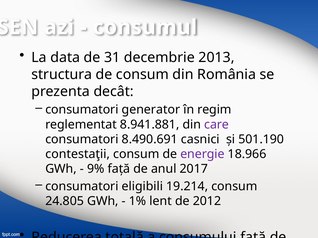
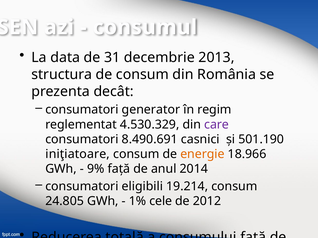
8.941.881: 8.941.881 -> 4.530.329
contestaţii: contestaţii -> iniţiatoare
energie colour: purple -> orange
2017: 2017 -> 2014
lent: lent -> cele
